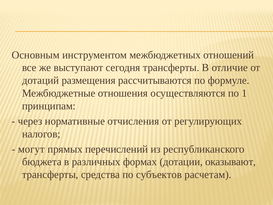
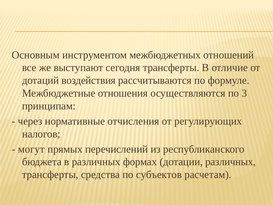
размещения: размещения -> воздействия
1: 1 -> 3
дотации оказывают: оказывают -> различных
